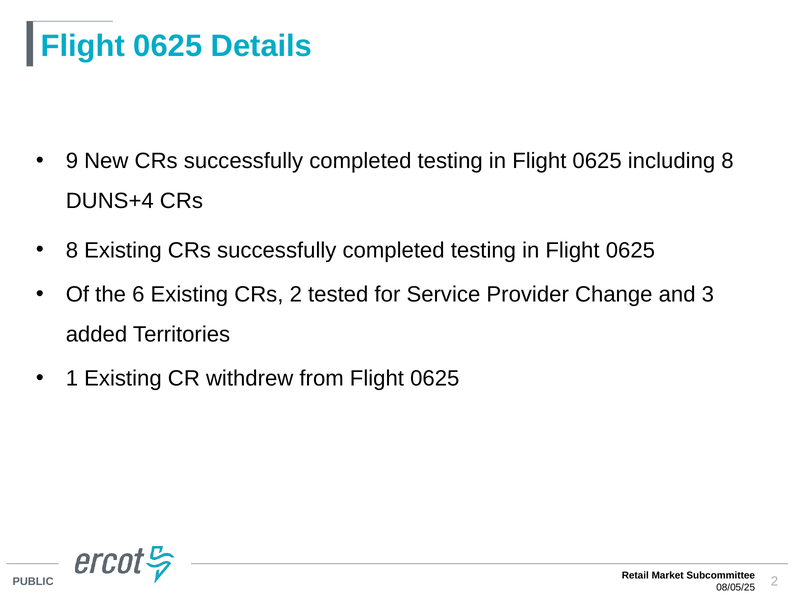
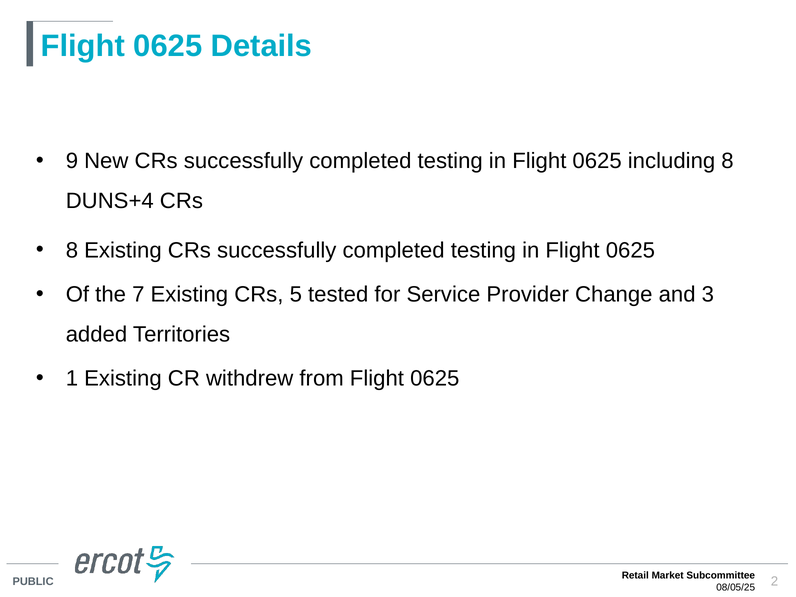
6: 6 -> 7
CRs 2: 2 -> 5
